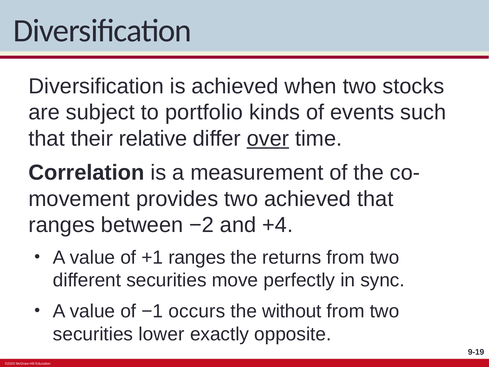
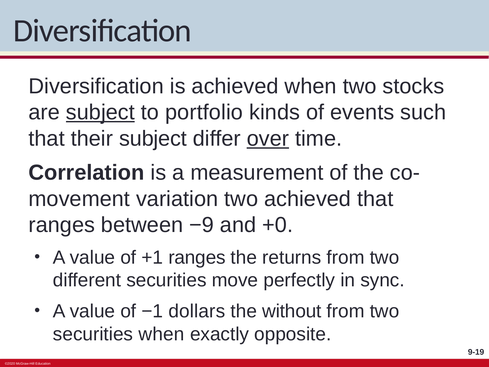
subject at (100, 112) underline: none -> present
their relative: relative -> subject
provides: provides -> variation
−2: −2 -> −9
+4: +4 -> +0
occurs: occurs -> dollars
securities lower: lower -> when
